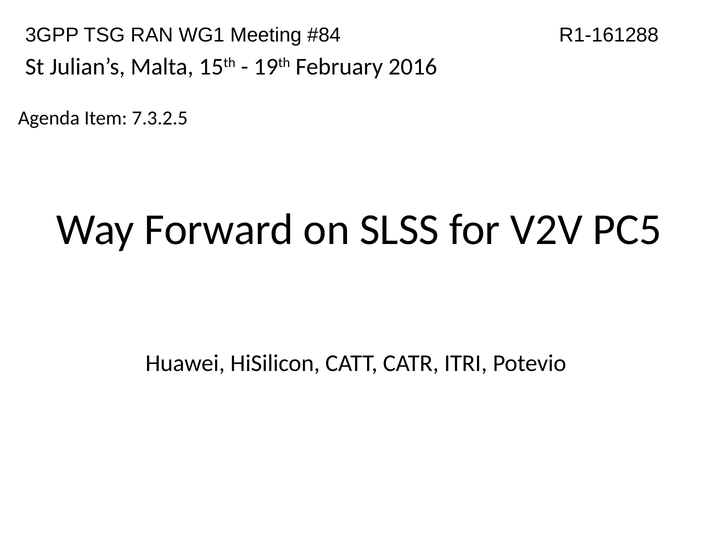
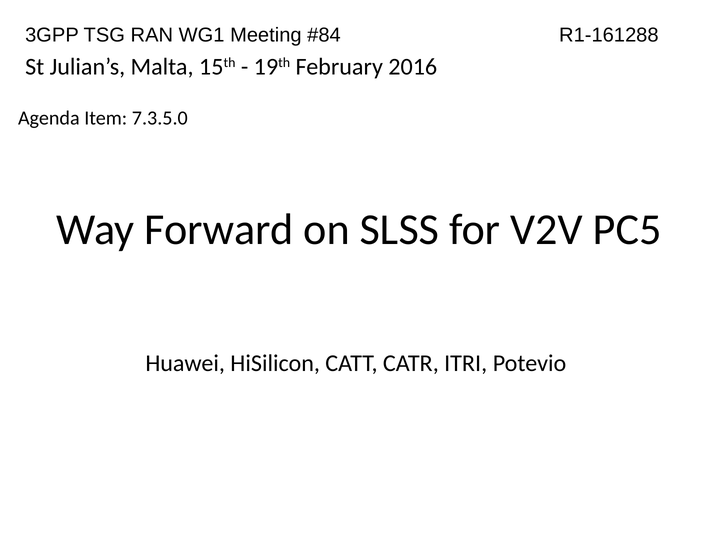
7.3.2.5: 7.3.2.5 -> 7.3.5.0
